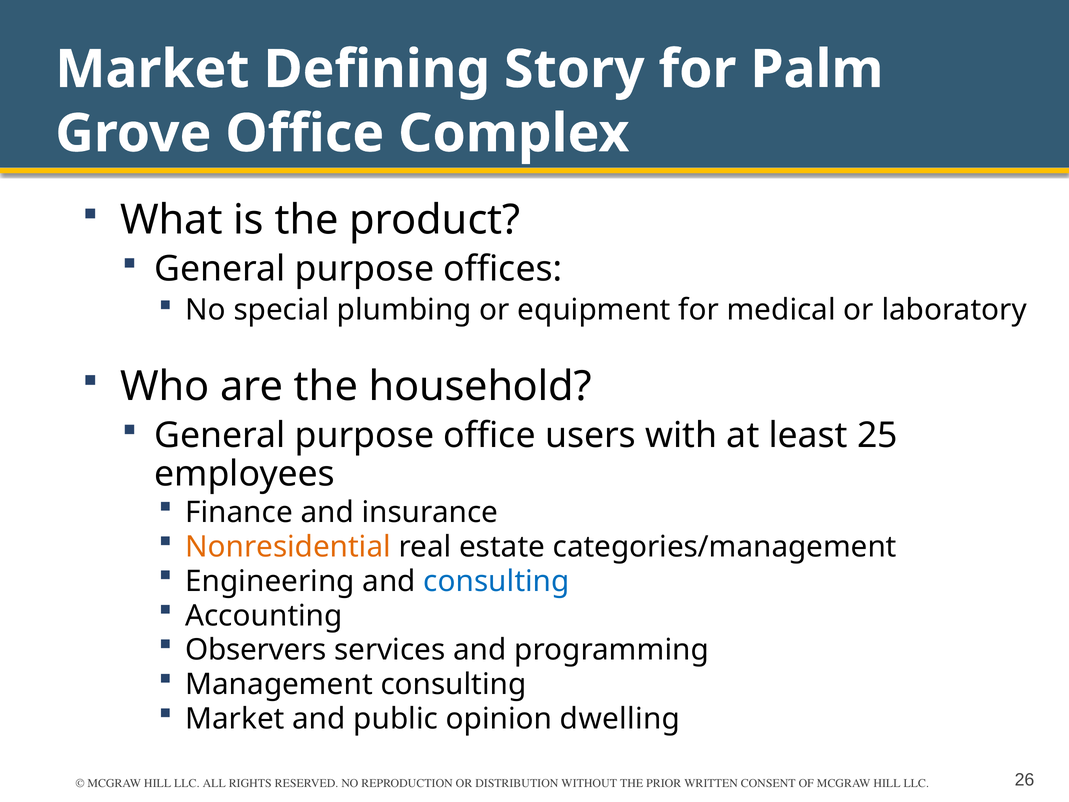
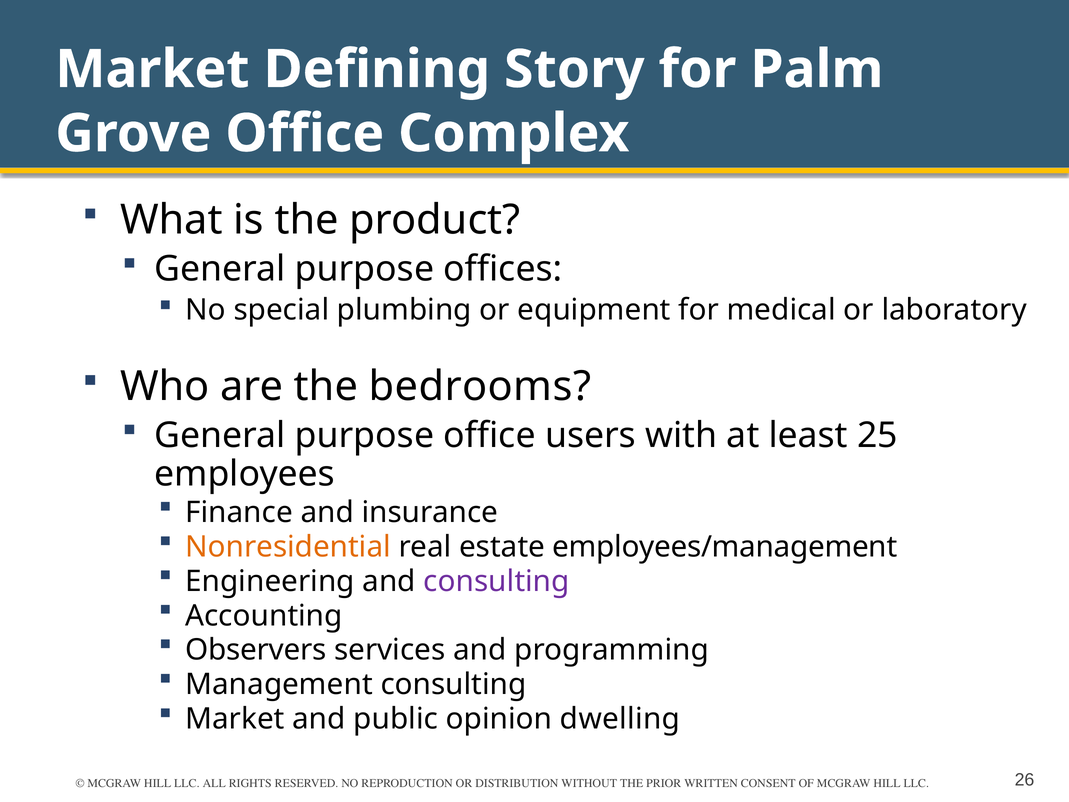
household: household -> bedrooms
categories/management: categories/management -> employees/management
consulting at (497, 581) colour: blue -> purple
